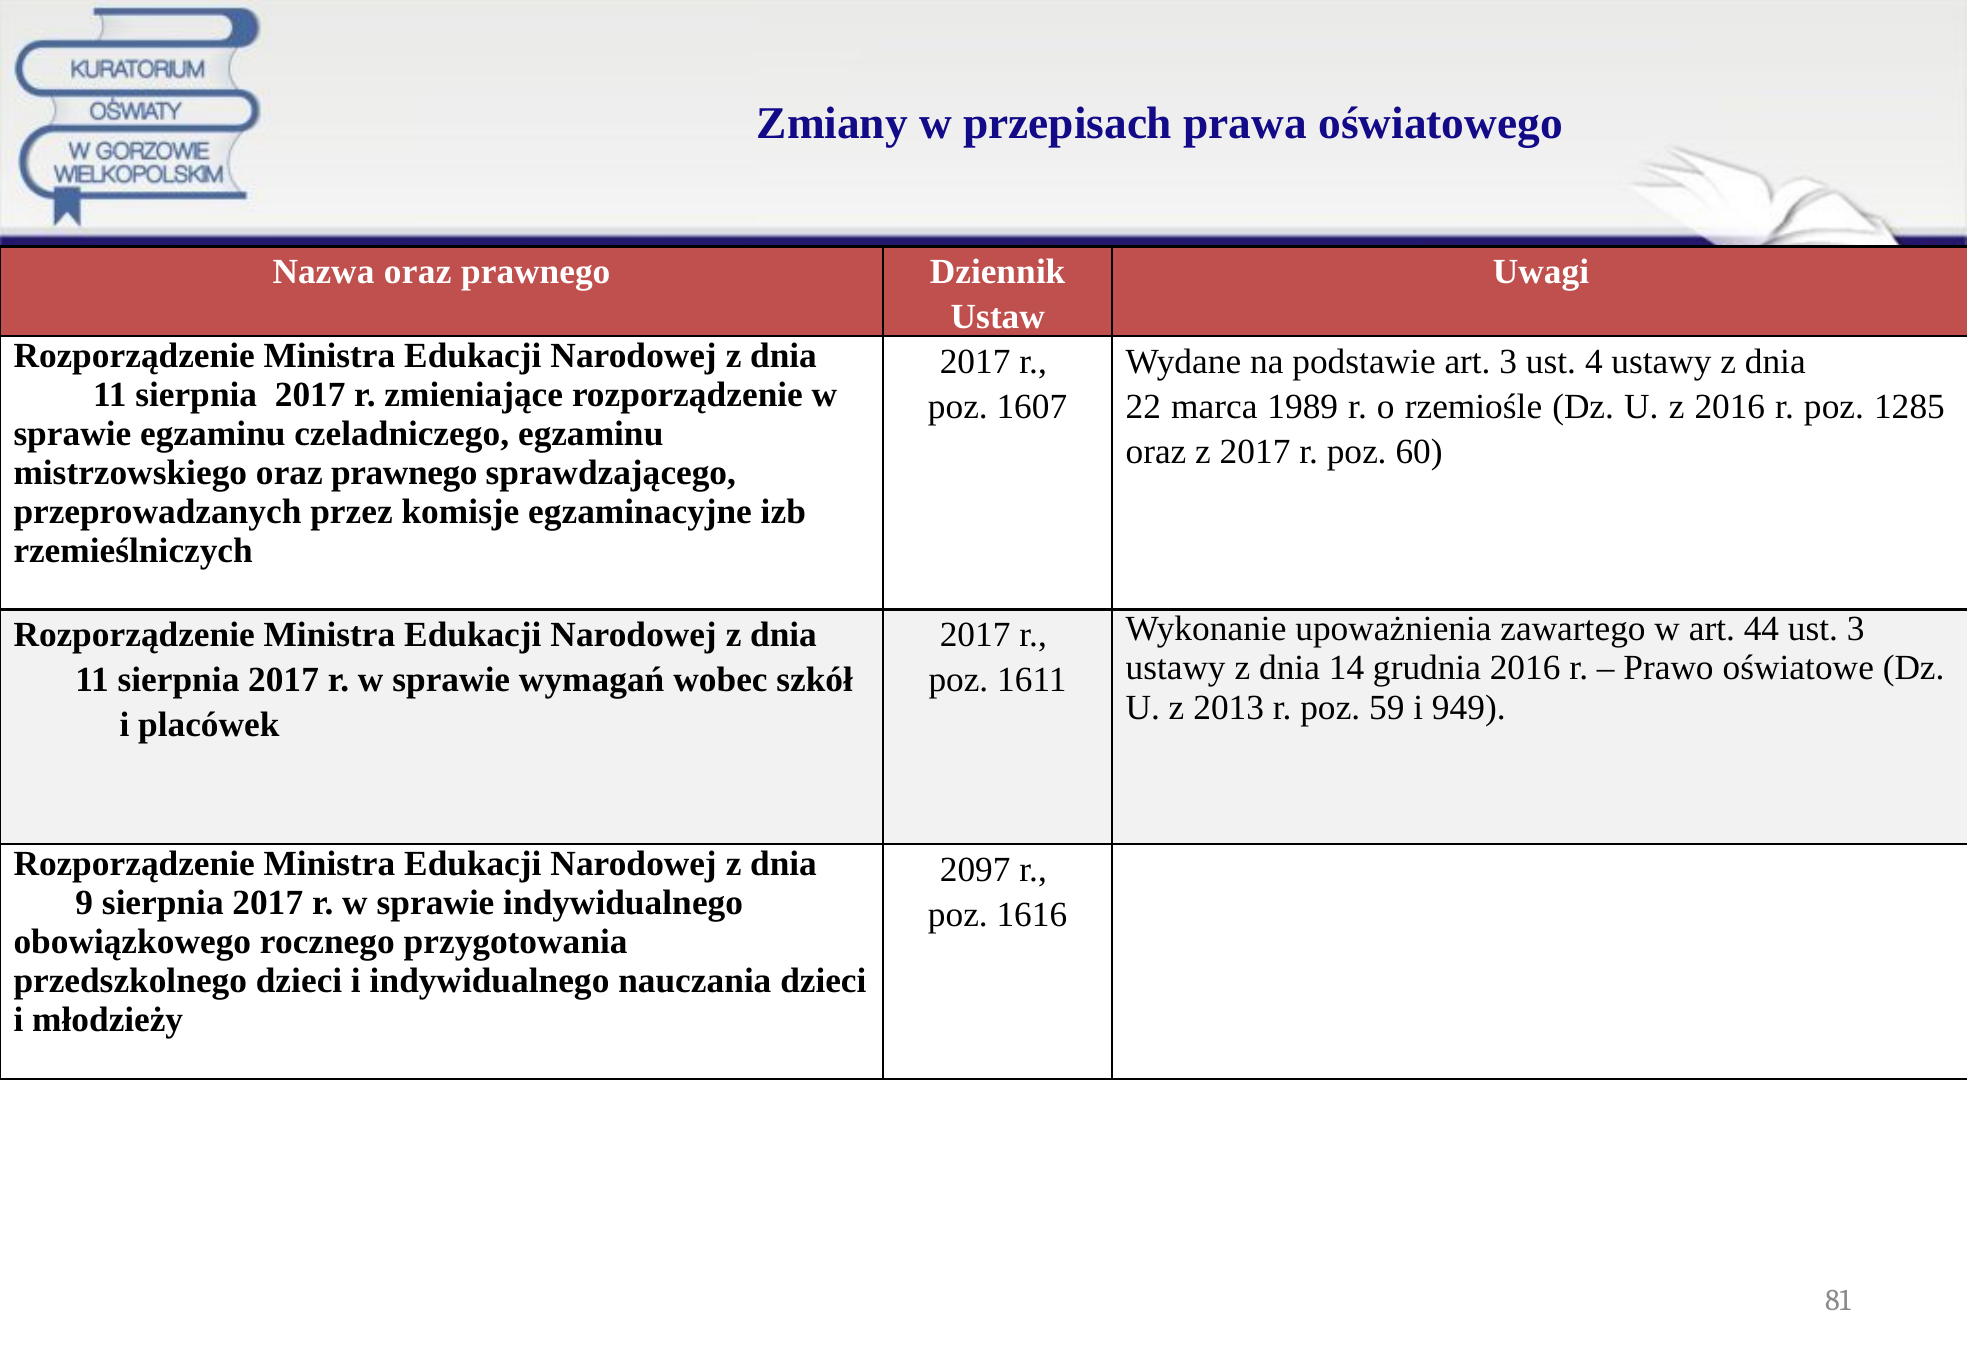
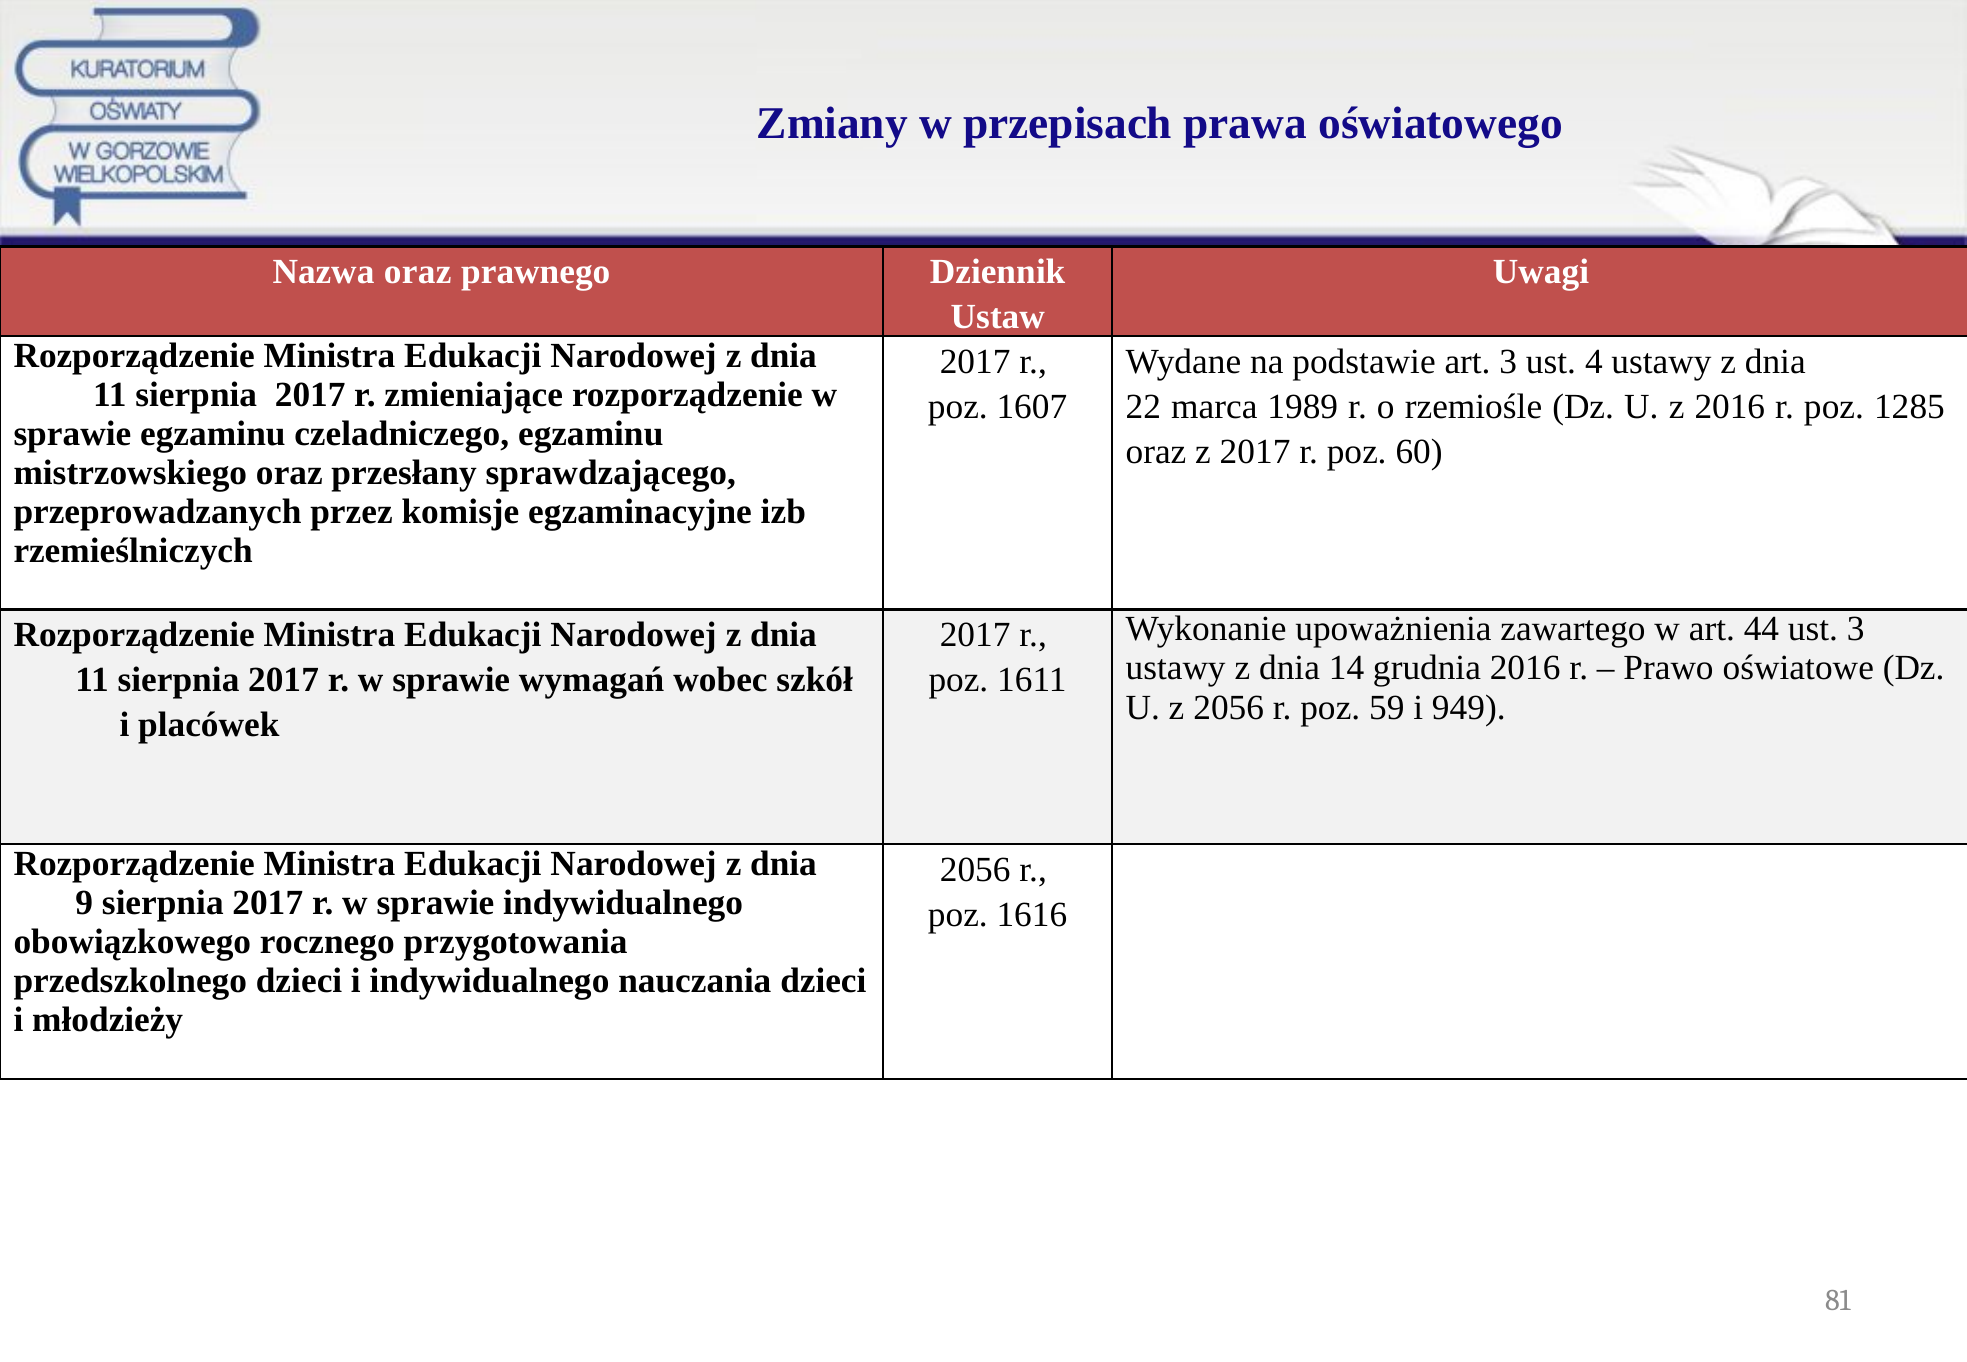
mistrzowskiego oraz prawnego: prawnego -> przesłany
z 2013: 2013 -> 2056
2097 at (975, 870): 2097 -> 2056
